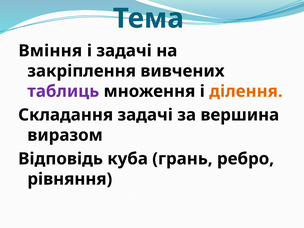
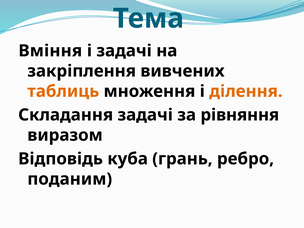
таблиць colour: purple -> orange
вершина: вершина -> рівняння
рівняння: рівняння -> поданим
